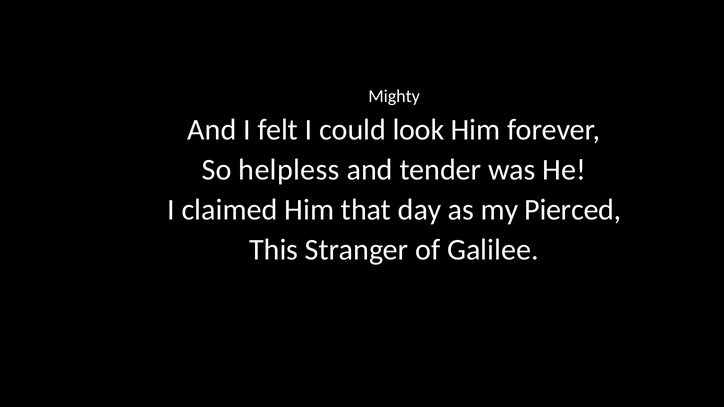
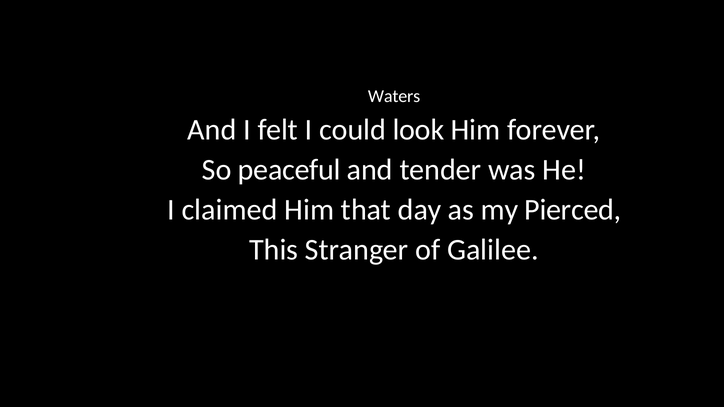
Mighty: Mighty -> Waters
helpless: helpless -> peaceful
